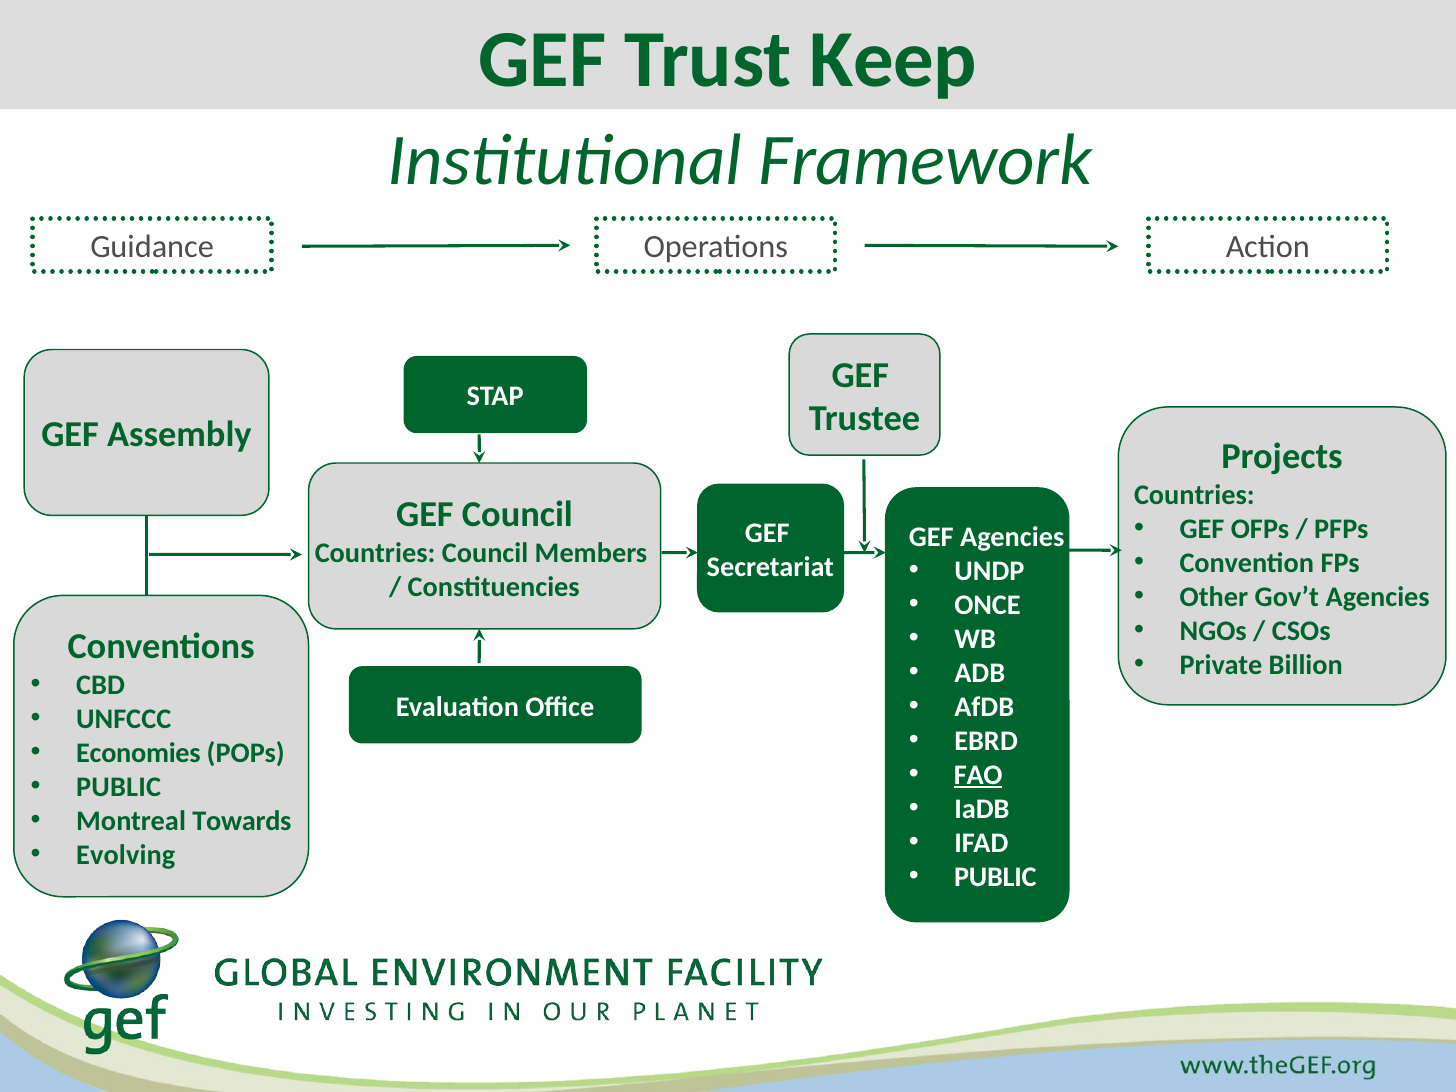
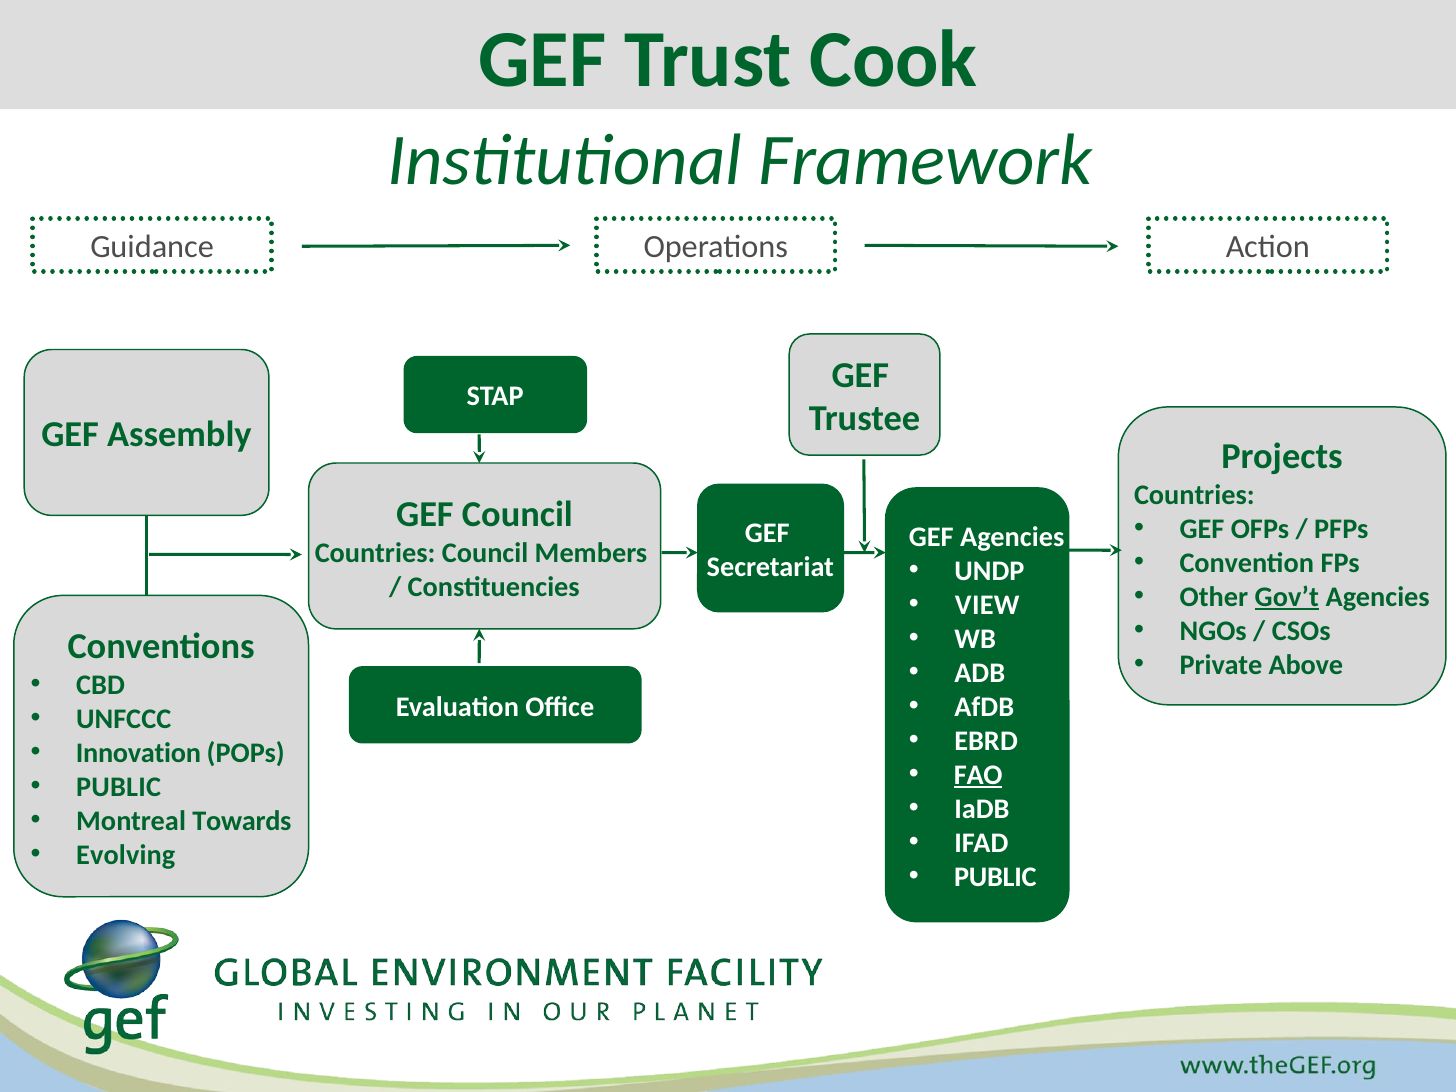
Keep: Keep -> Cook
Gov’t underline: none -> present
ONCE: ONCE -> VIEW
Billion: Billion -> Above
Economies: Economies -> Innovation
